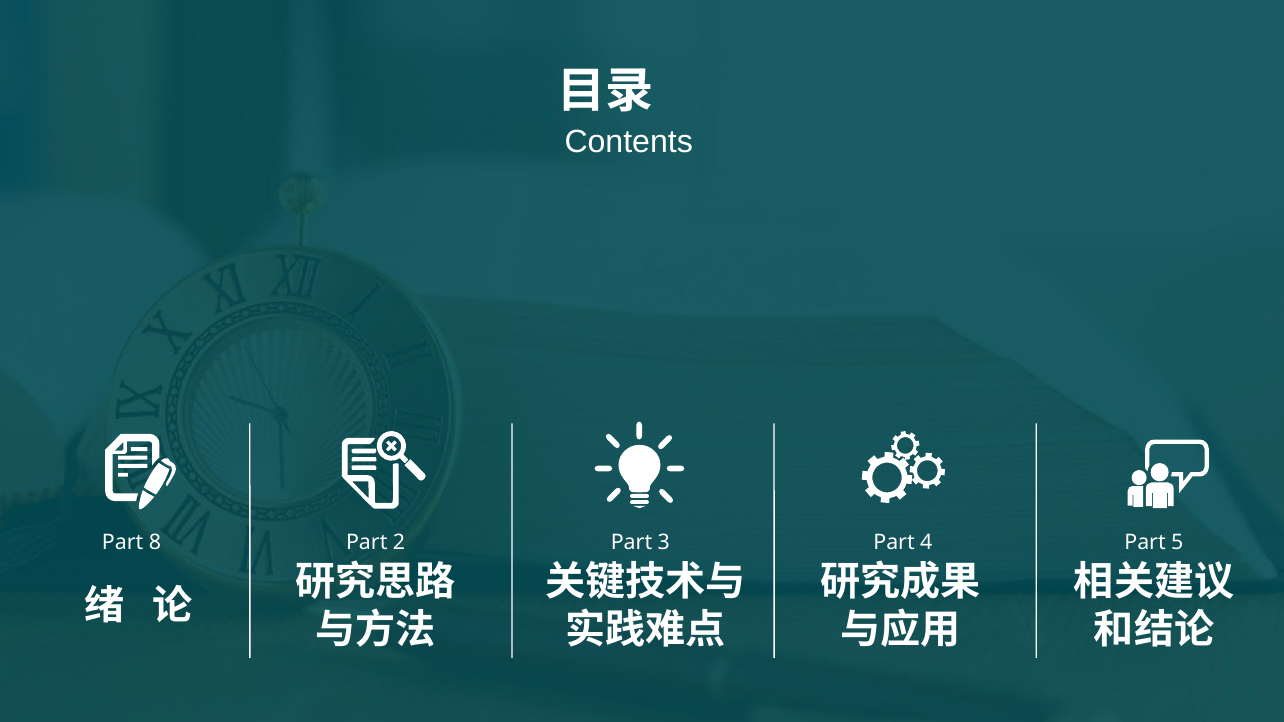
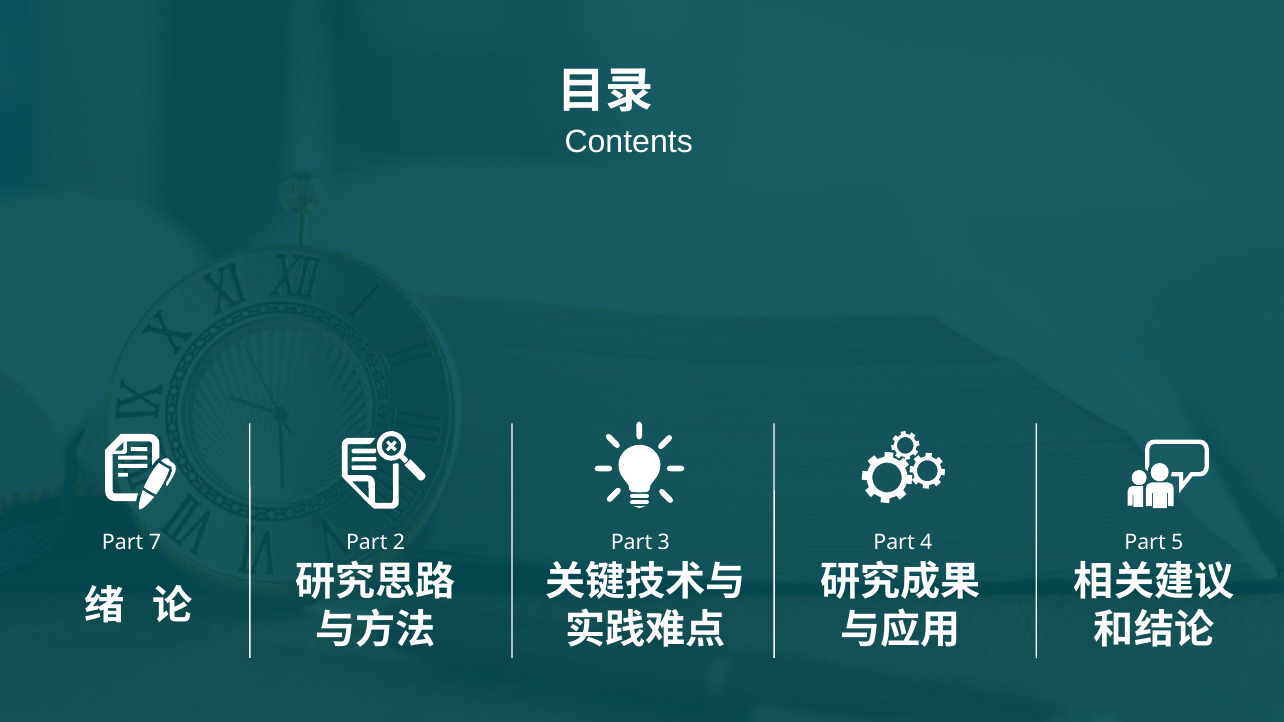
8: 8 -> 7
